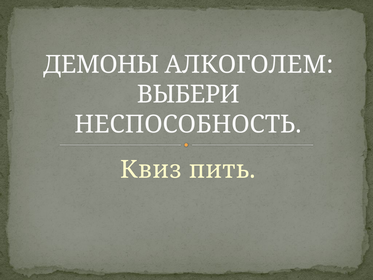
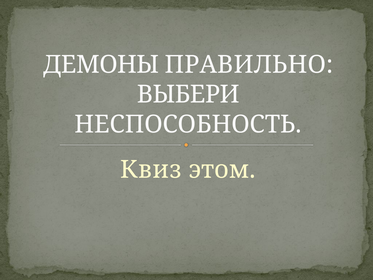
АЛКОГОЛЕМ: АЛКОГОЛЕМ -> ПРАВИЛЬНО
пить: пить -> этом
